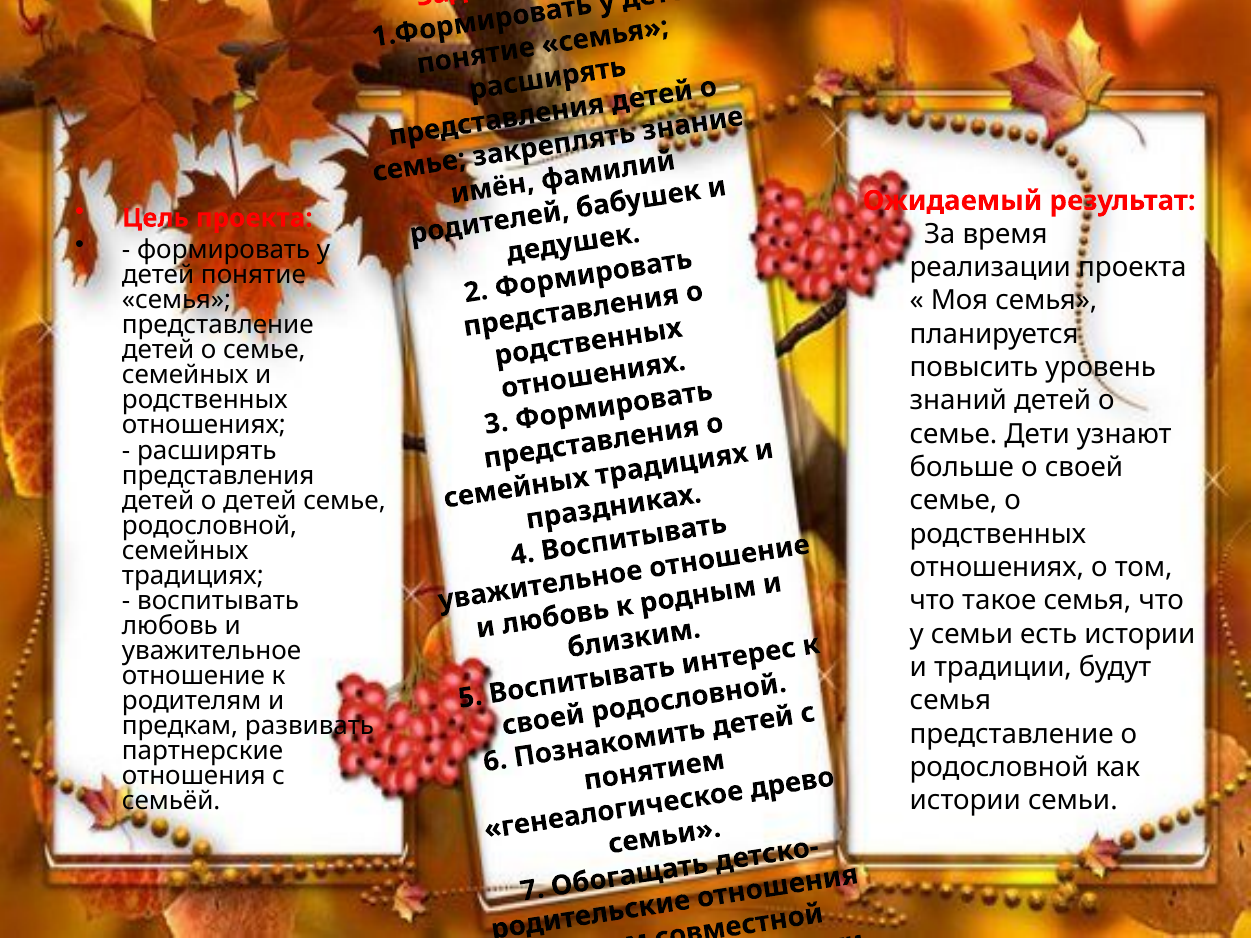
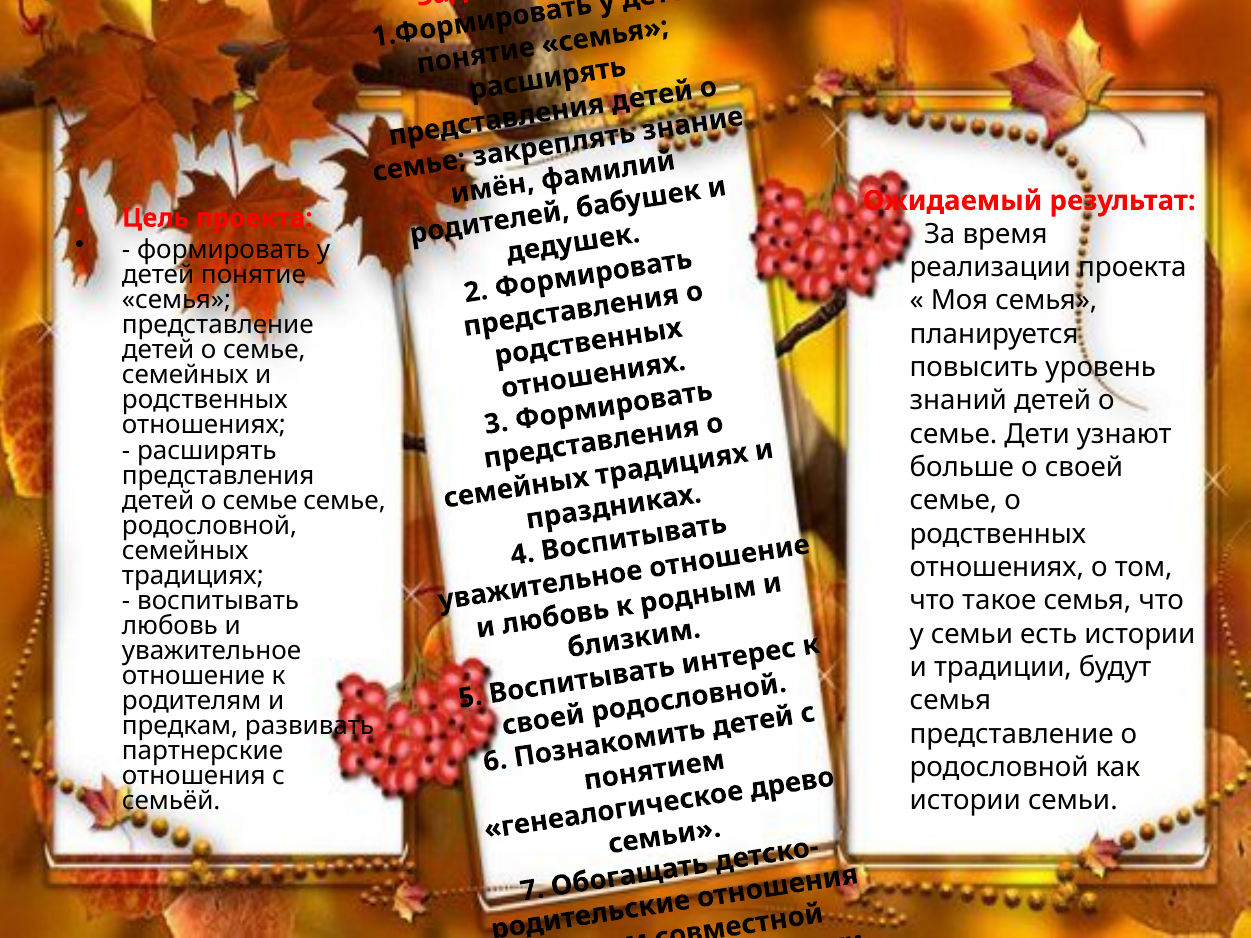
детей at (260, 501): детей -> семье
